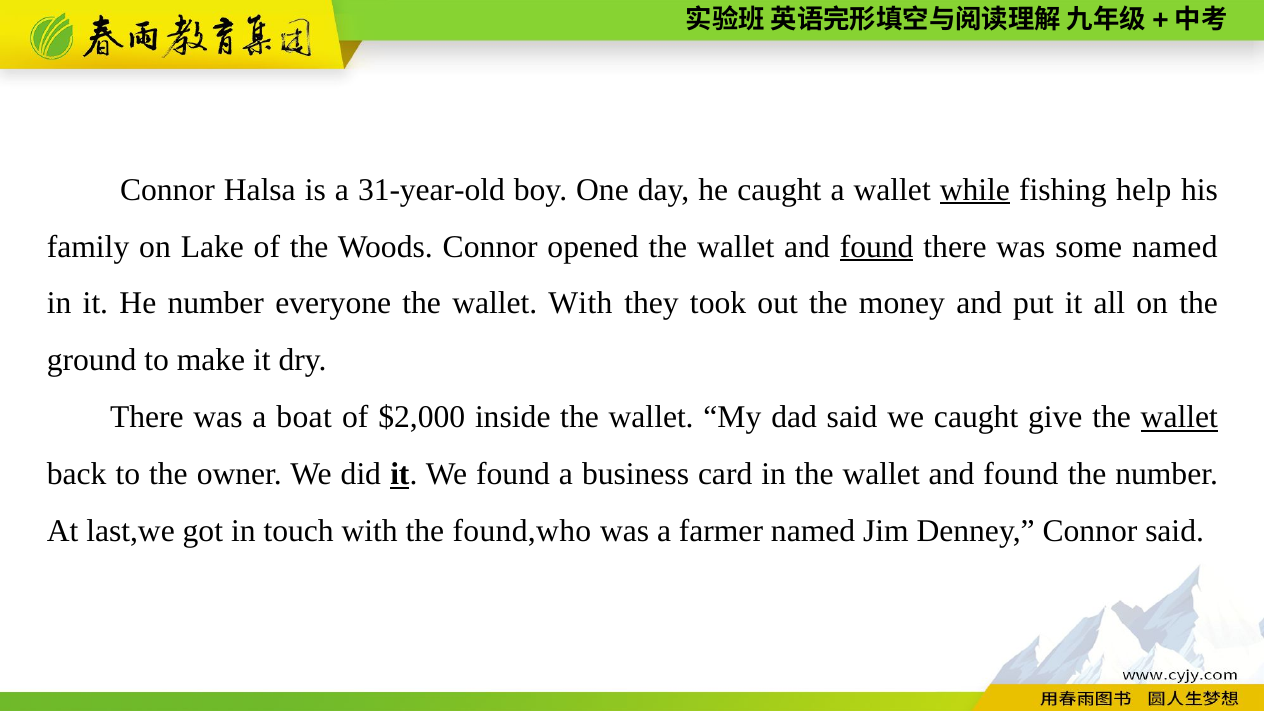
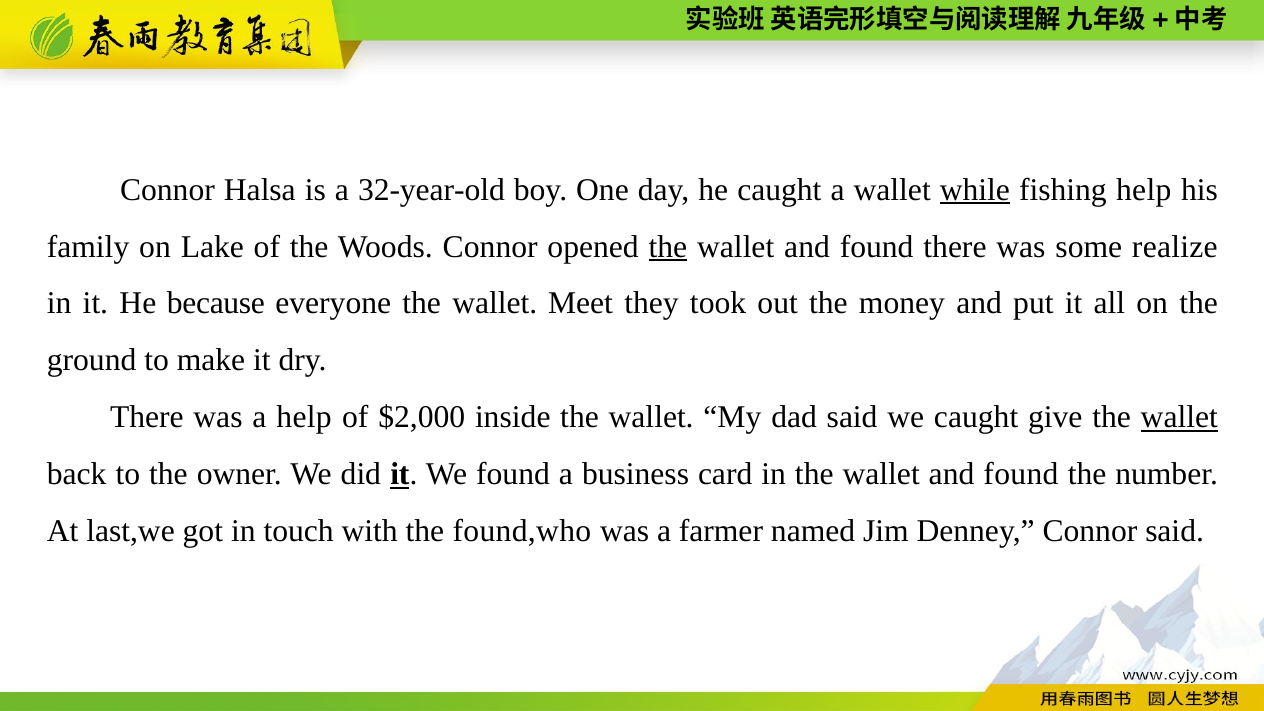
31-year-old: 31-year-old -> 32-year-old
the at (668, 247) underline: none -> present
found at (877, 247) underline: present -> none
some named: named -> realize
He number: number -> because
wallet With: With -> Meet
a boat: boat -> help
